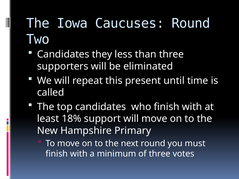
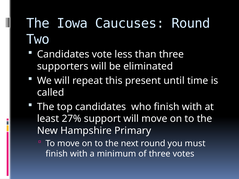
they: they -> vote
18%: 18% -> 27%
